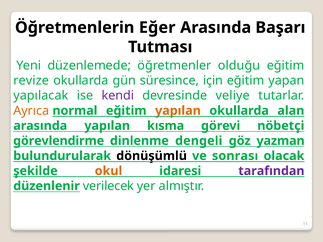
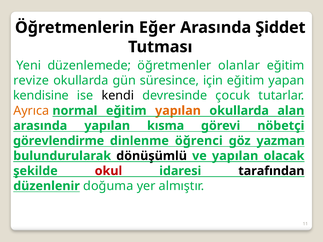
Başarı: Başarı -> Şiddet
olduğu: olduğu -> olanlar
yapılacak: yapılacak -> kendisine
kendi colour: purple -> black
veliye: veliye -> çocuk
dengeli: dengeli -> öğrenci
ve sonrası: sonrası -> yapılan
okul colour: orange -> red
tarafından colour: purple -> black
verilecek: verilecek -> doğuma
